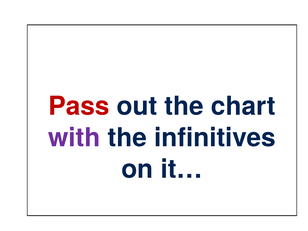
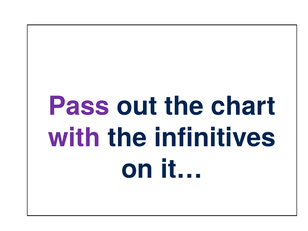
Pass colour: red -> purple
